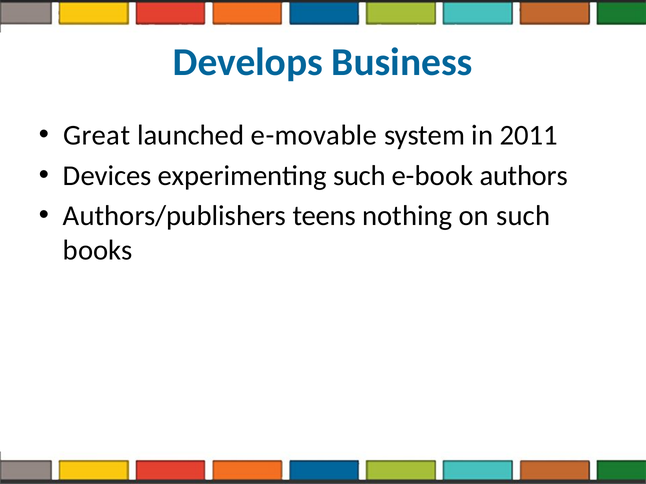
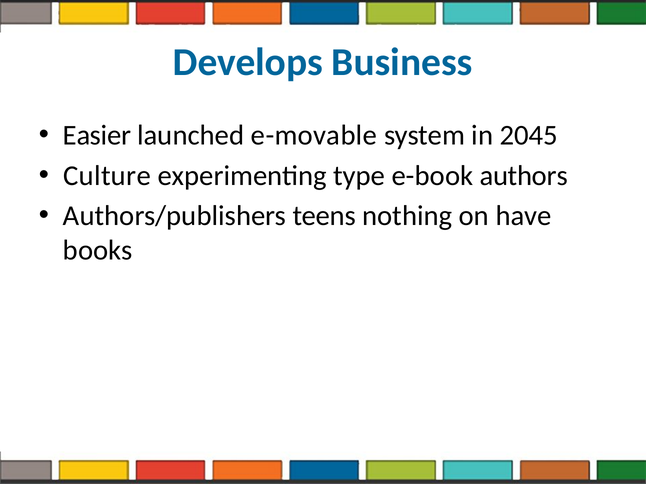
Great: Great -> Easier
2011: 2011 -> 2045
Devices: Devices -> Culture
experimenting such: such -> type
on such: such -> have
